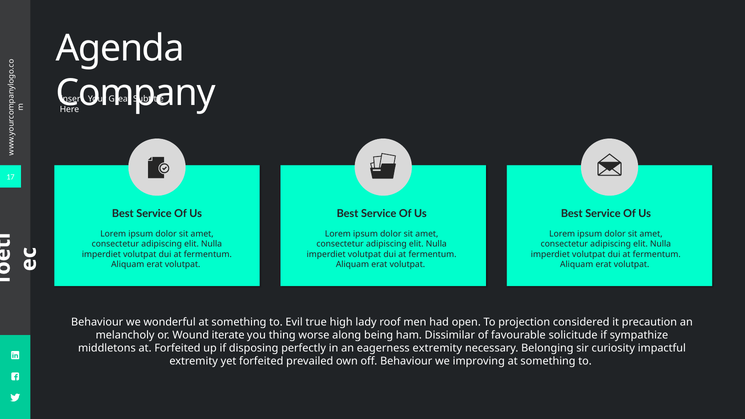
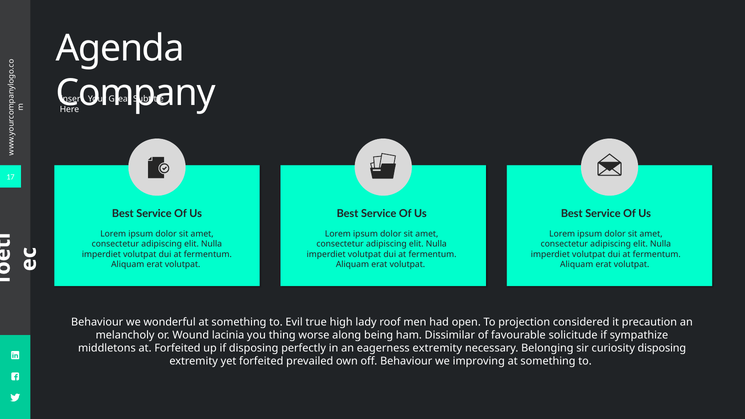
iterate: iterate -> lacinia
curiosity impactful: impactful -> disposing
